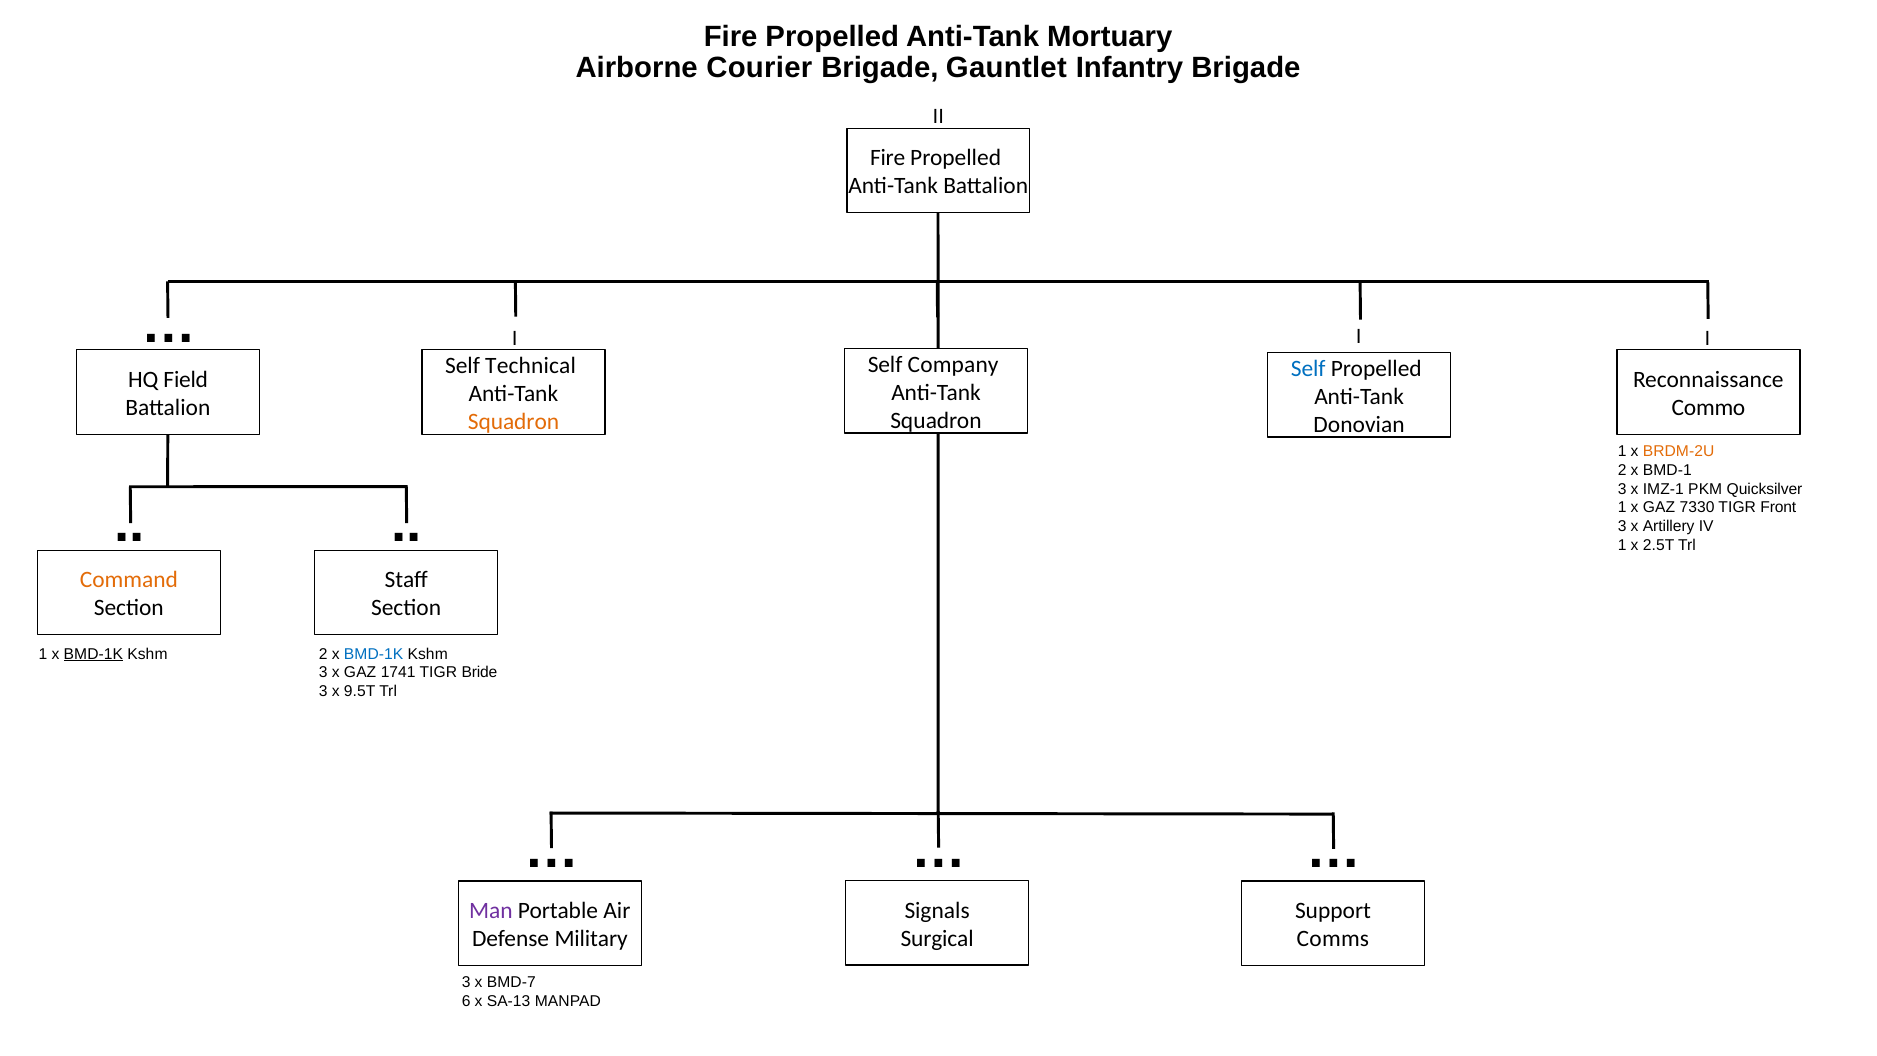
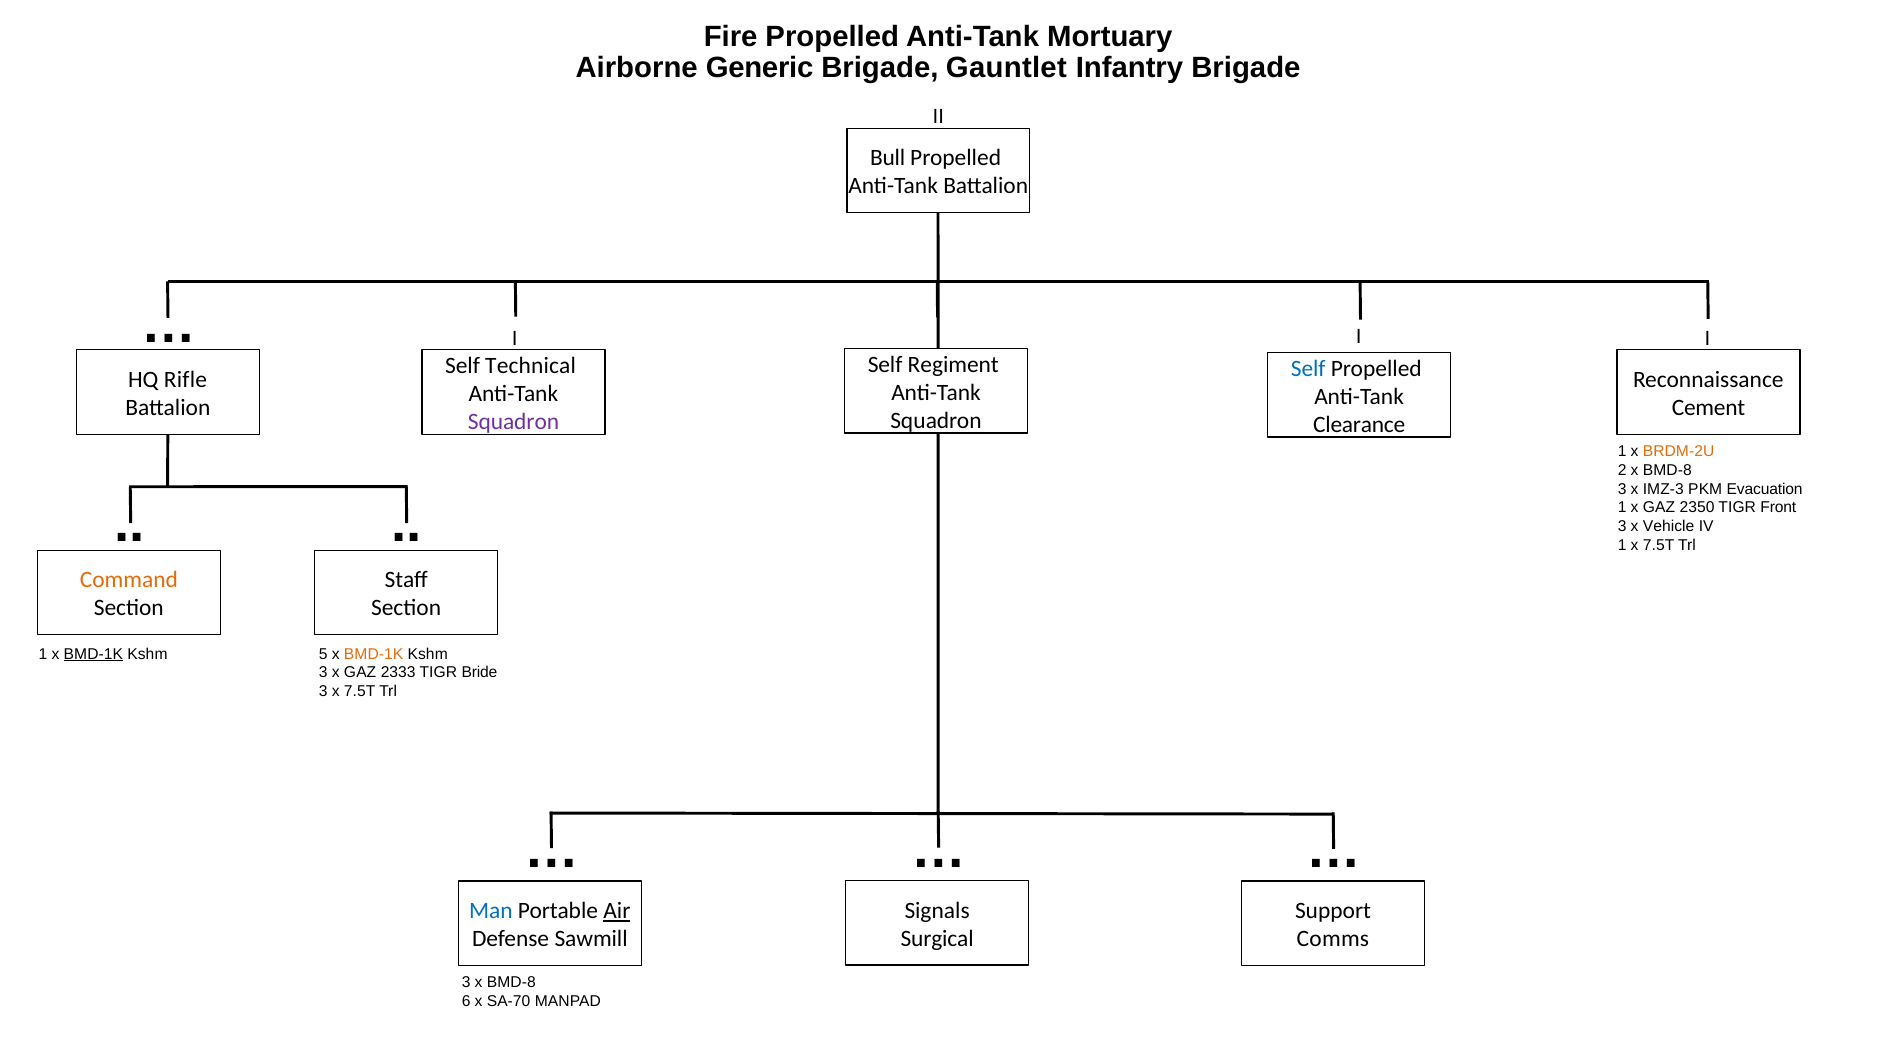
Courier: Courier -> Generic
Fire at (888, 158): Fire -> Bull
Company: Company -> Regiment
Field: Field -> Rifle
Commo: Commo -> Cement
Squadron at (514, 422) colour: orange -> purple
Donovian: Donovian -> Clearance
2 x BMD-1: BMD-1 -> BMD-8
IMZ-1: IMZ-1 -> IMZ-3
Quicksilver: Quicksilver -> Evacuation
7330: 7330 -> 2350
Artillery: Artillery -> Vehicle
1 x 2.5T: 2.5T -> 7.5T
Kshm 2: 2 -> 5
BMD-1K at (374, 654) colour: blue -> orange
1741: 1741 -> 2333
3 x 9.5T: 9.5T -> 7.5T
Man colour: purple -> blue
Air underline: none -> present
Military: Military -> Sawmill
3 x BMD-7: BMD-7 -> BMD-8
SA-13: SA-13 -> SA-70
